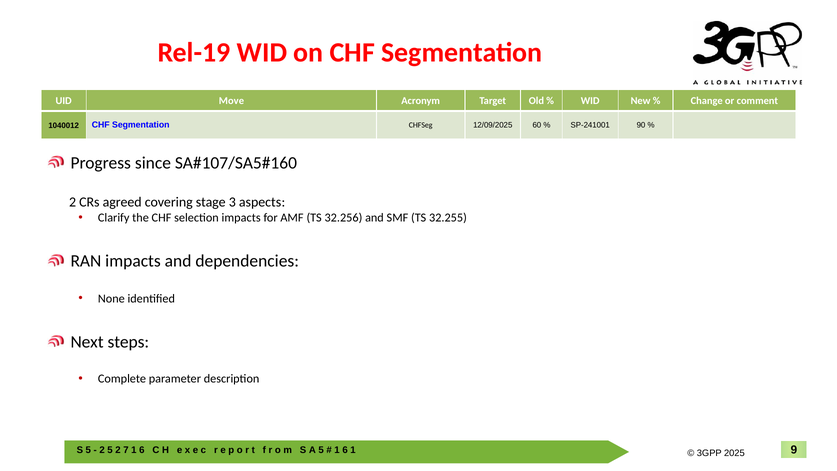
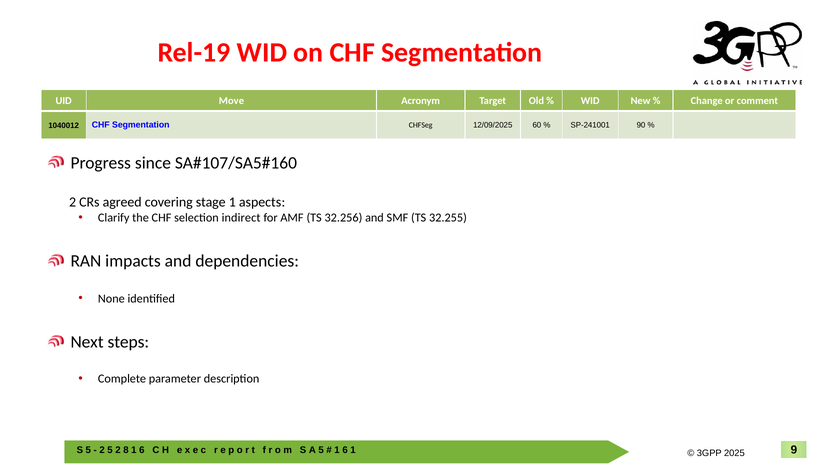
stage 3: 3 -> 1
selection impacts: impacts -> indirect
7: 7 -> 8
